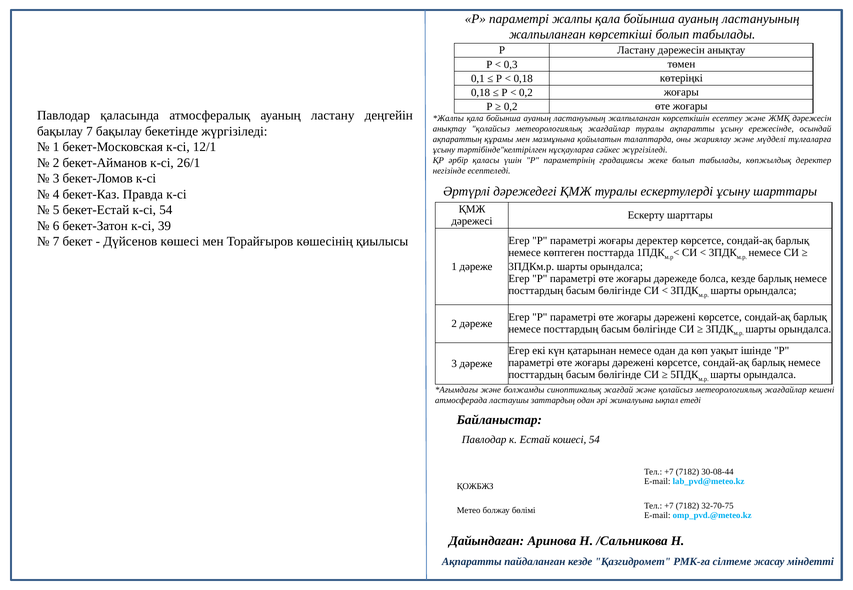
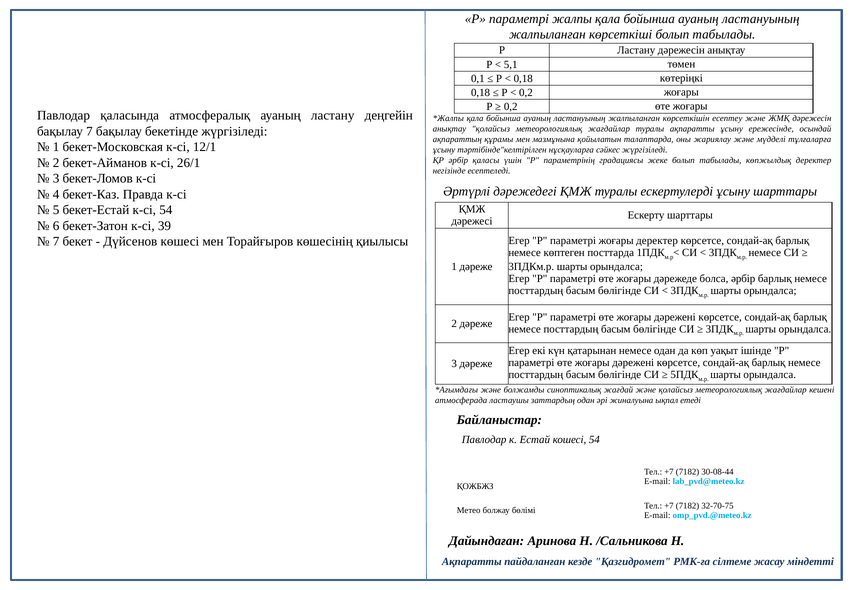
0,3: 0,3 -> 5,1
болса кезде: кезде -> әрбір
